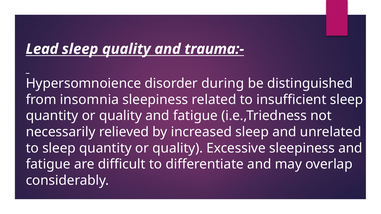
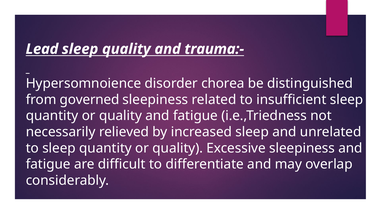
during: during -> chorea
insomnia: insomnia -> governed
